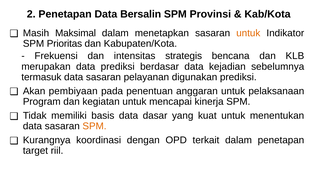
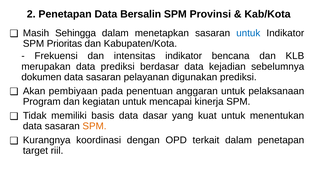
Maksimal: Maksimal -> Sehingga
untuk at (248, 33) colour: orange -> blue
intensitas strategis: strategis -> indikator
termasuk: termasuk -> dokumen
